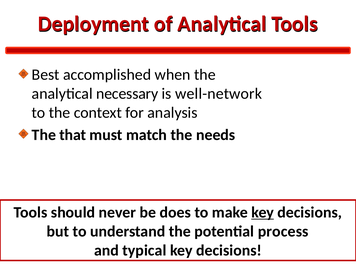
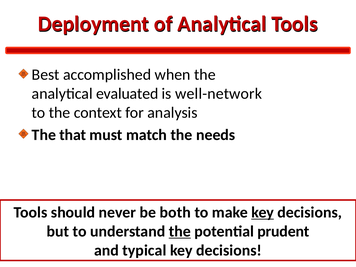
necessary: necessary -> evaluated
does: does -> both
the at (180, 231) underline: none -> present
process: process -> prudent
